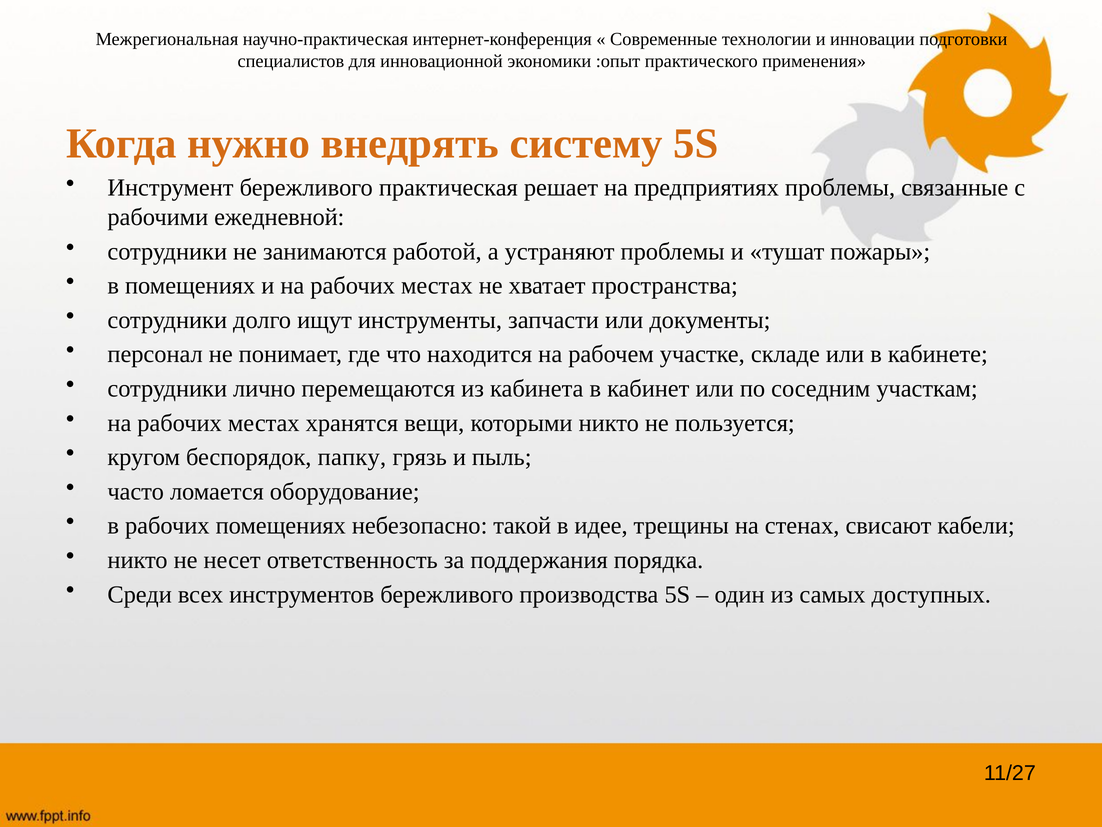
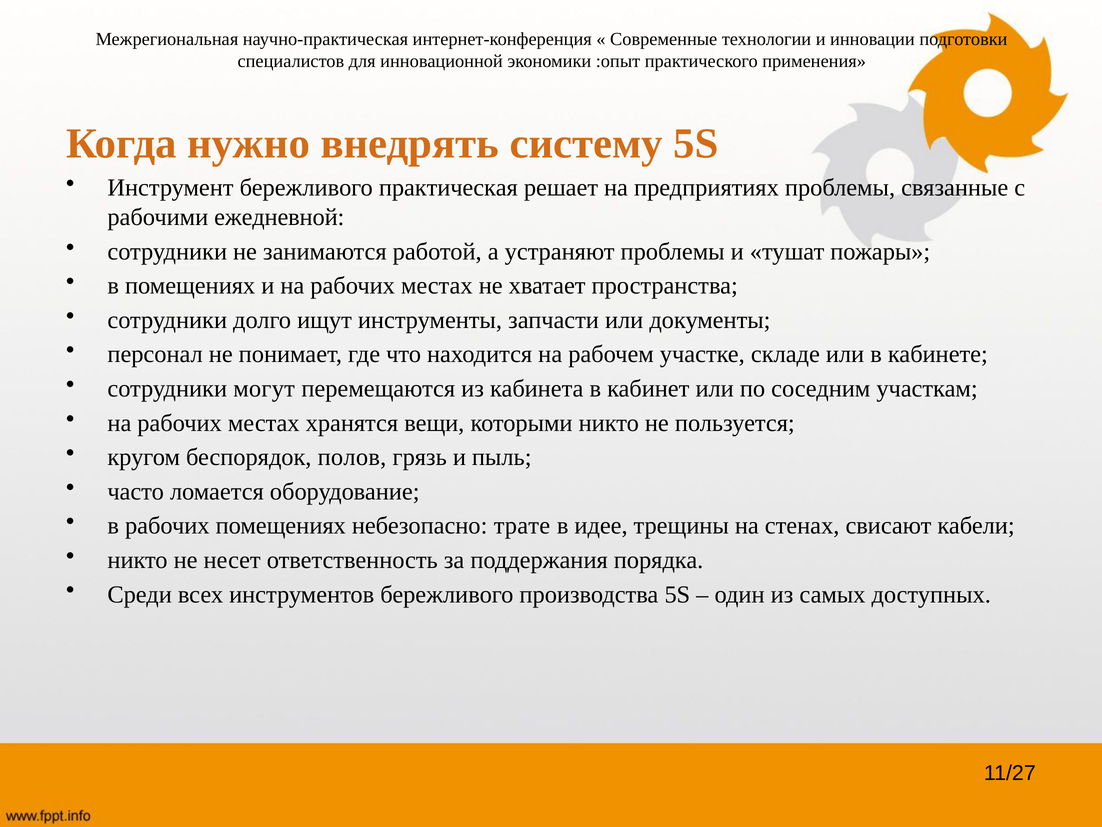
лично: лично -> могут
папку: папку -> полов
такой: такой -> трате
